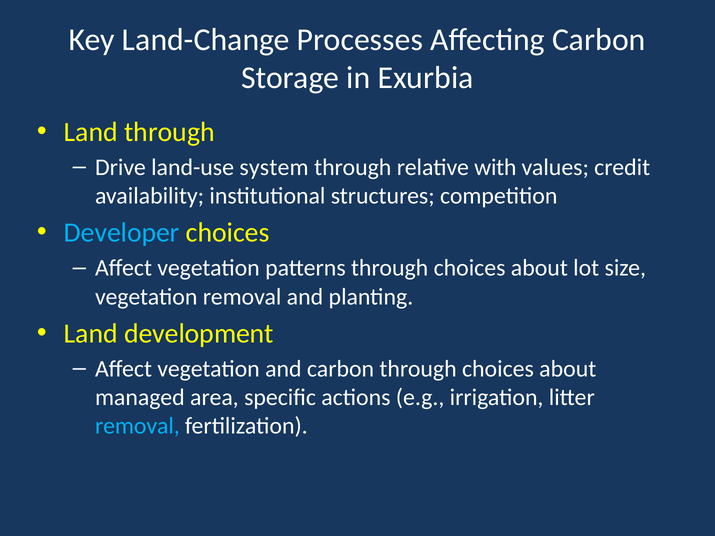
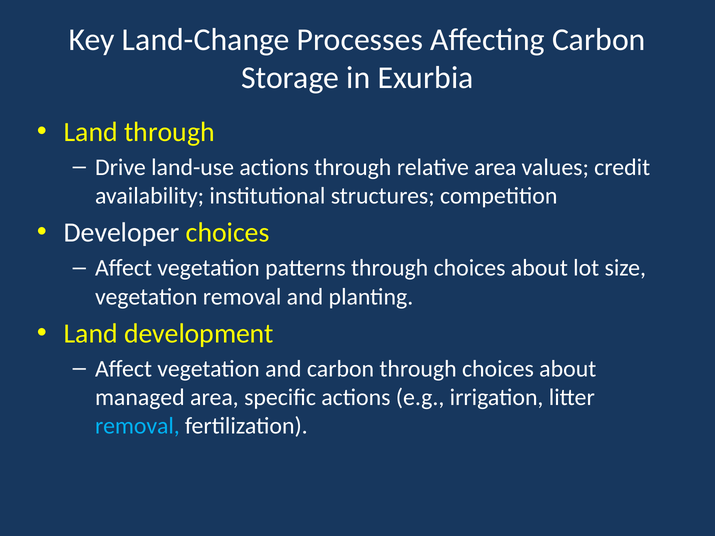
land-use system: system -> actions
relative with: with -> area
Developer colour: light blue -> white
